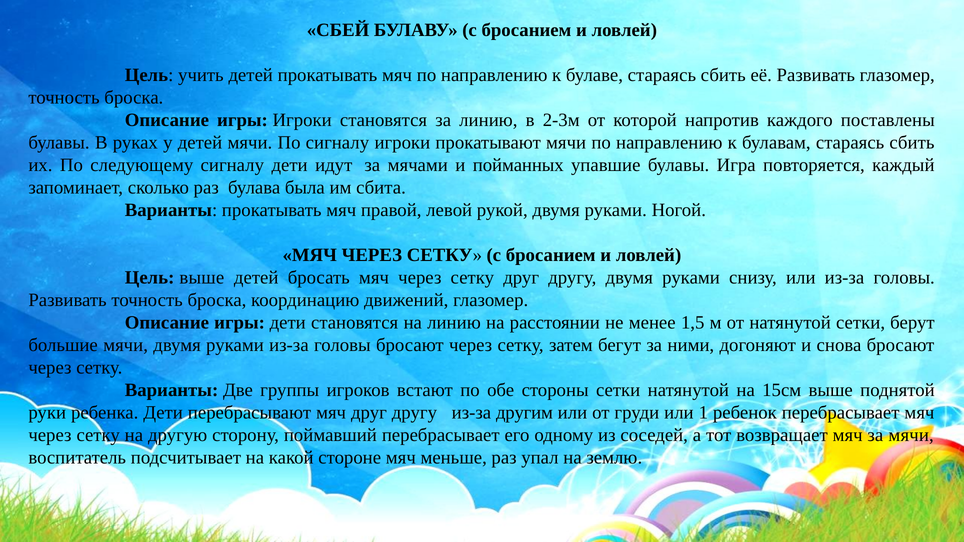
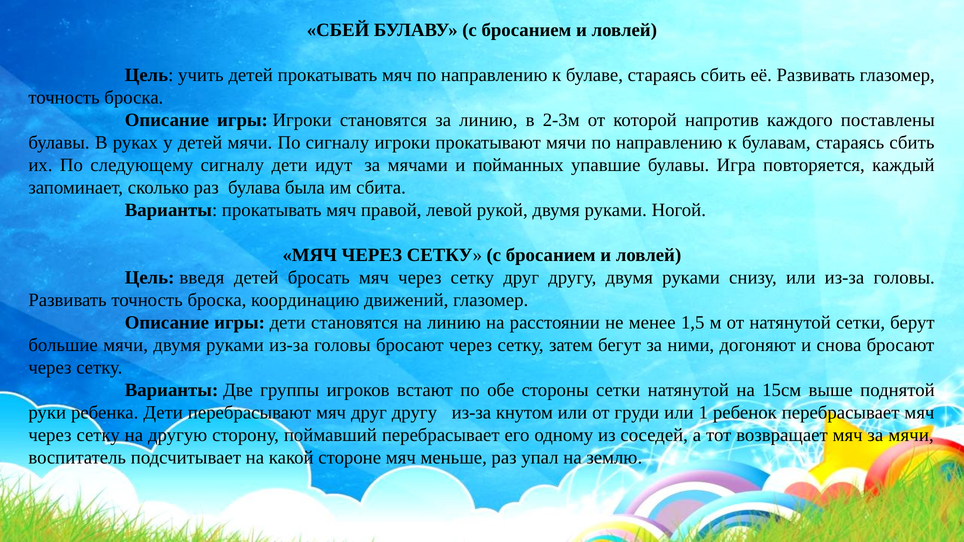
Цель выше: выше -> введя
другим: другим -> кнутом
